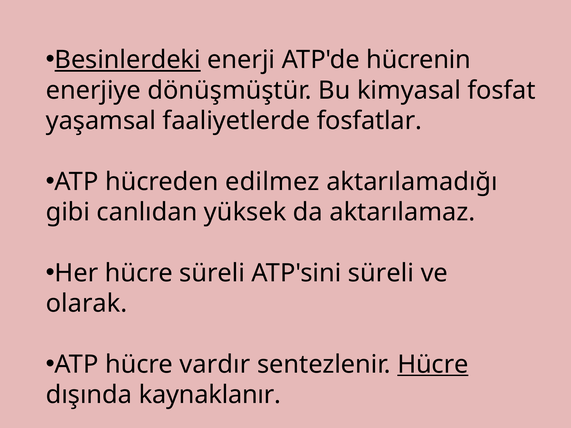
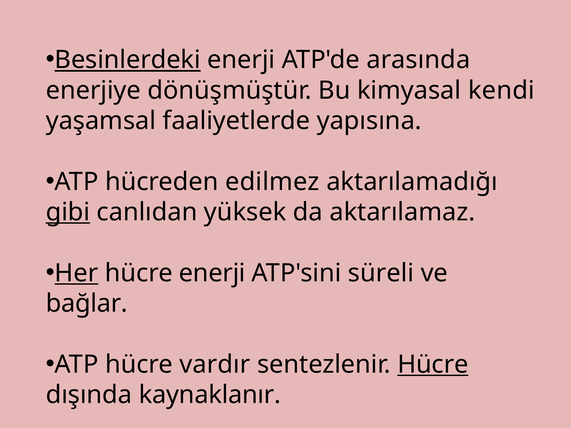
hücrenin: hücrenin -> arasında
fosfat: fosfat -> kendi
fosfatlar: fosfatlar -> yapısına
gibi underline: none -> present
Her underline: none -> present
hücre süreli: süreli -> enerji
olarak: olarak -> bağlar
